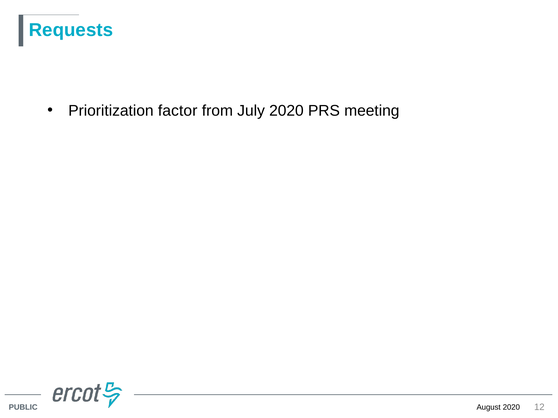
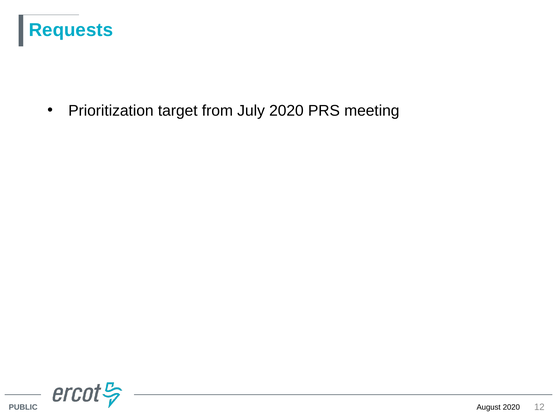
factor: factor -> target
